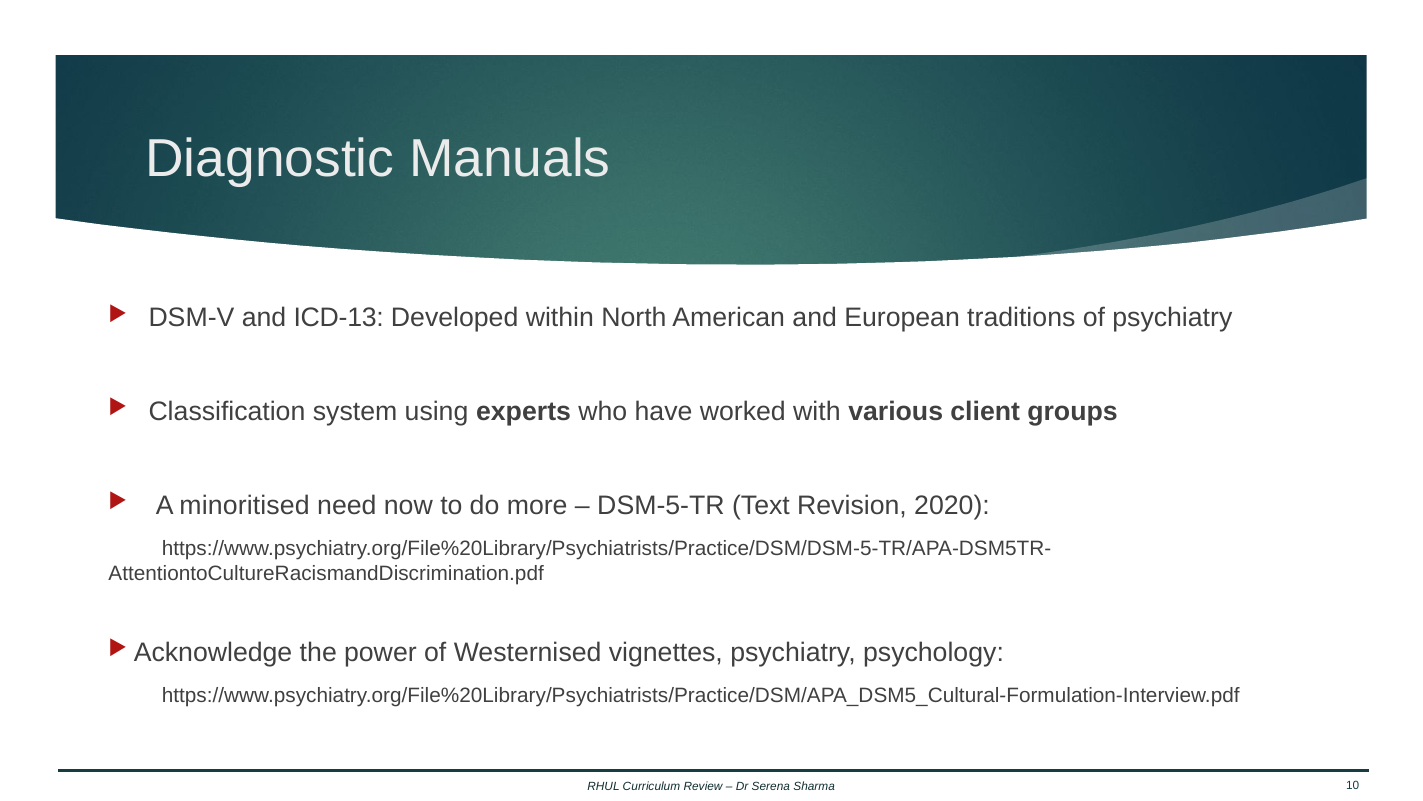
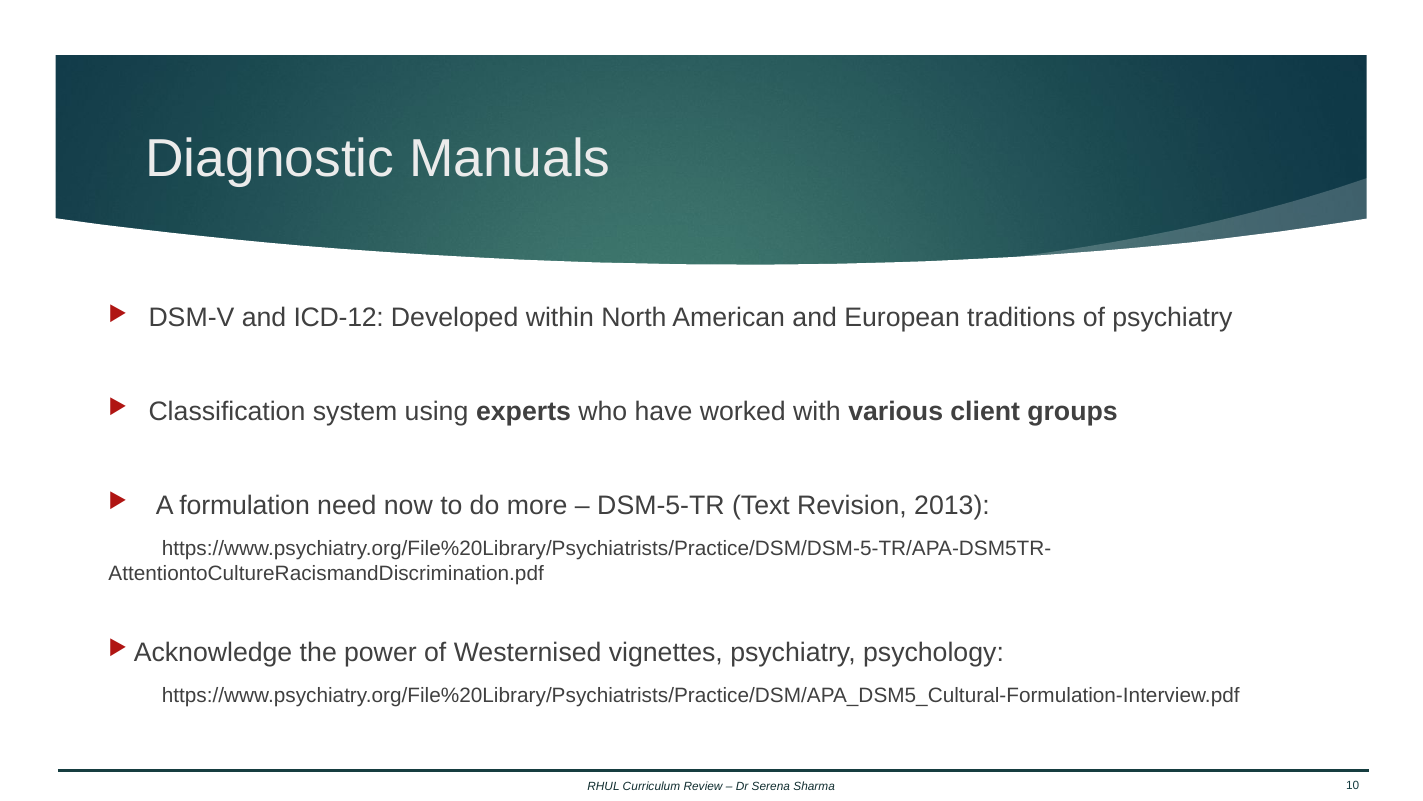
ICD-13: ICD-13 -> ICD-12
minoritised: minoritised -> formulation
2020: 2020 -> 2013
